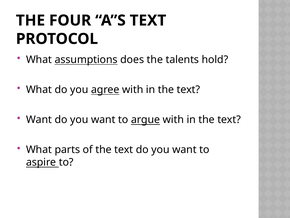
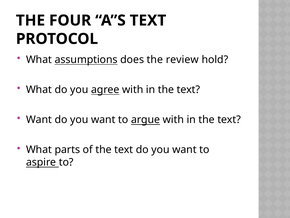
talents: talents -> review
